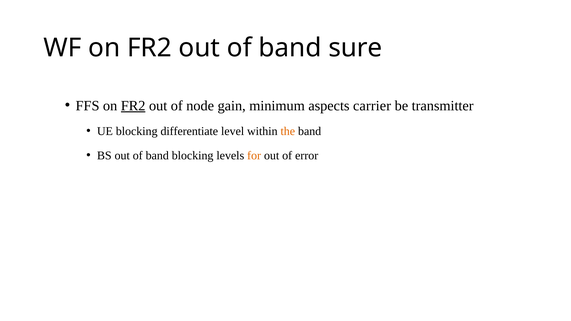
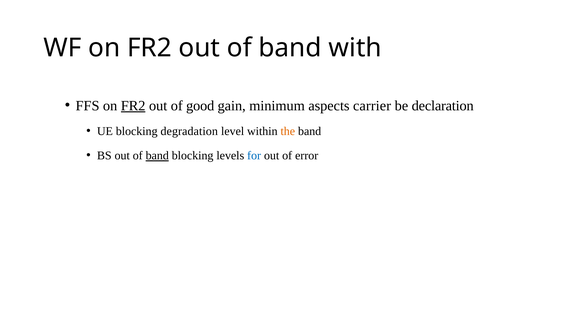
sure: sure -> with
node: node -> good
transmitter: transmitter -> declaration
differentiate: differentiate -> degradation
band at (157, 156) underline: none -> present
for colour: orange -> blue
